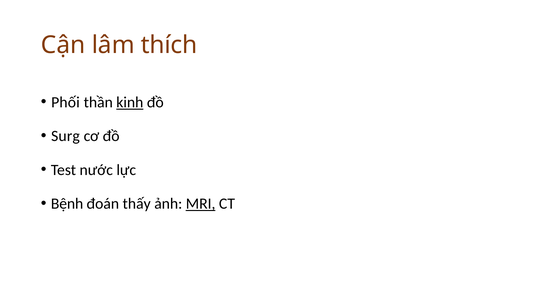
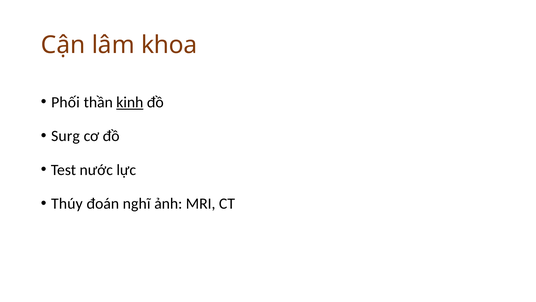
thích: thích -> khoa
Bệnh: Bệnh -> Thúy
thấy: thấy -> nghĩ
MRI underline: present -> none
